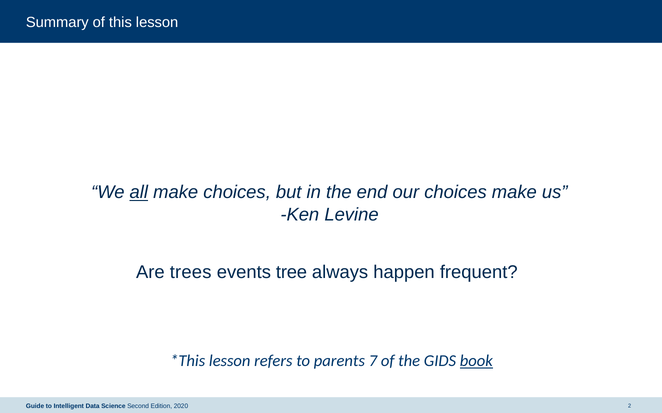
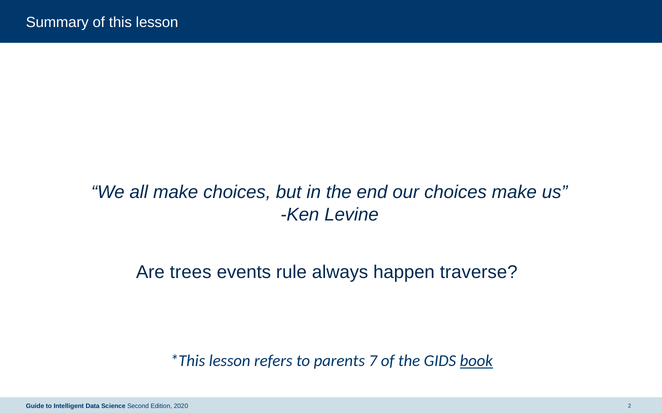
all underline: present -> none
tree: tree -> rule
frequent: frequent -> traverse
